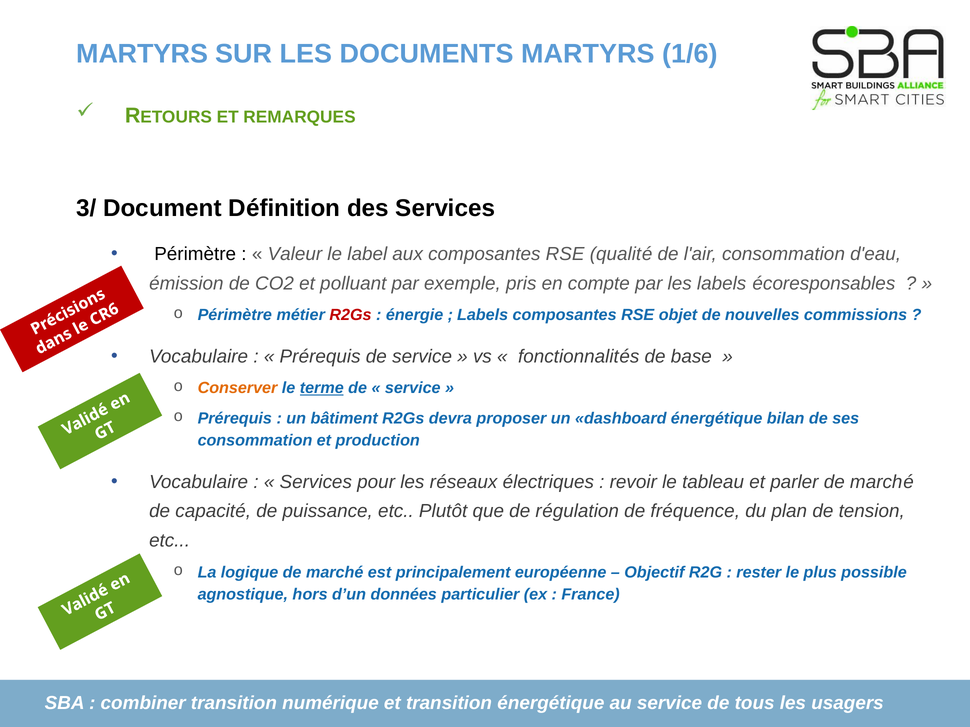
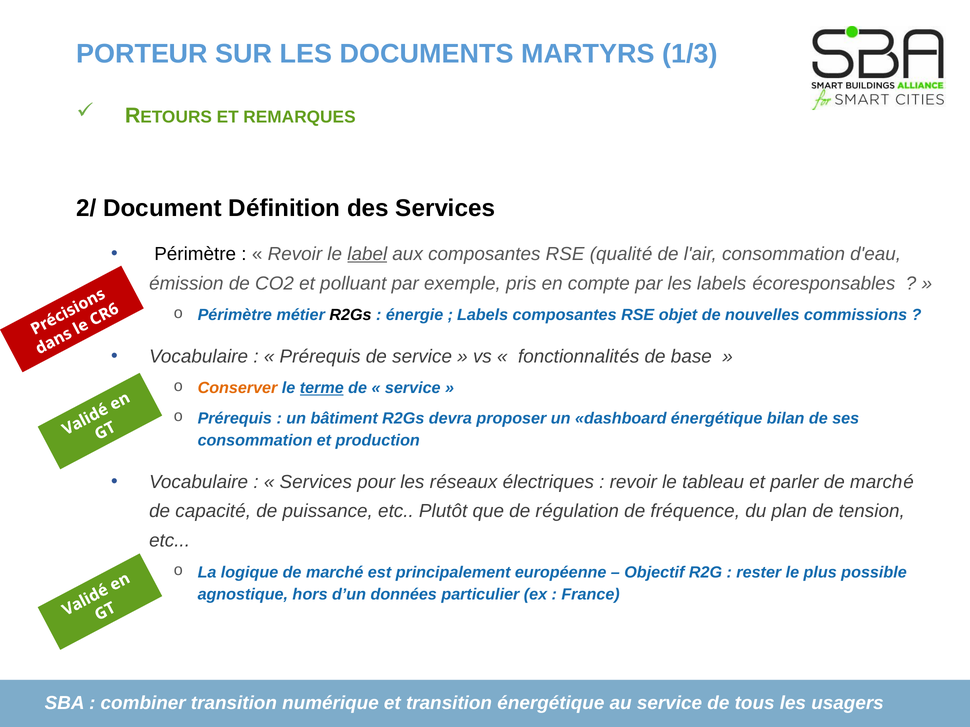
MARTYRS at (142, 54): MARTYRS -> PORTEUR
1/6: 1/6 -> 1/3
3/: 3/ -> 2/
Valeur at (295, 254): Valeur -> Revoir
label underline: none -> present
R2Gs at (350, 315) colour: red -> black
